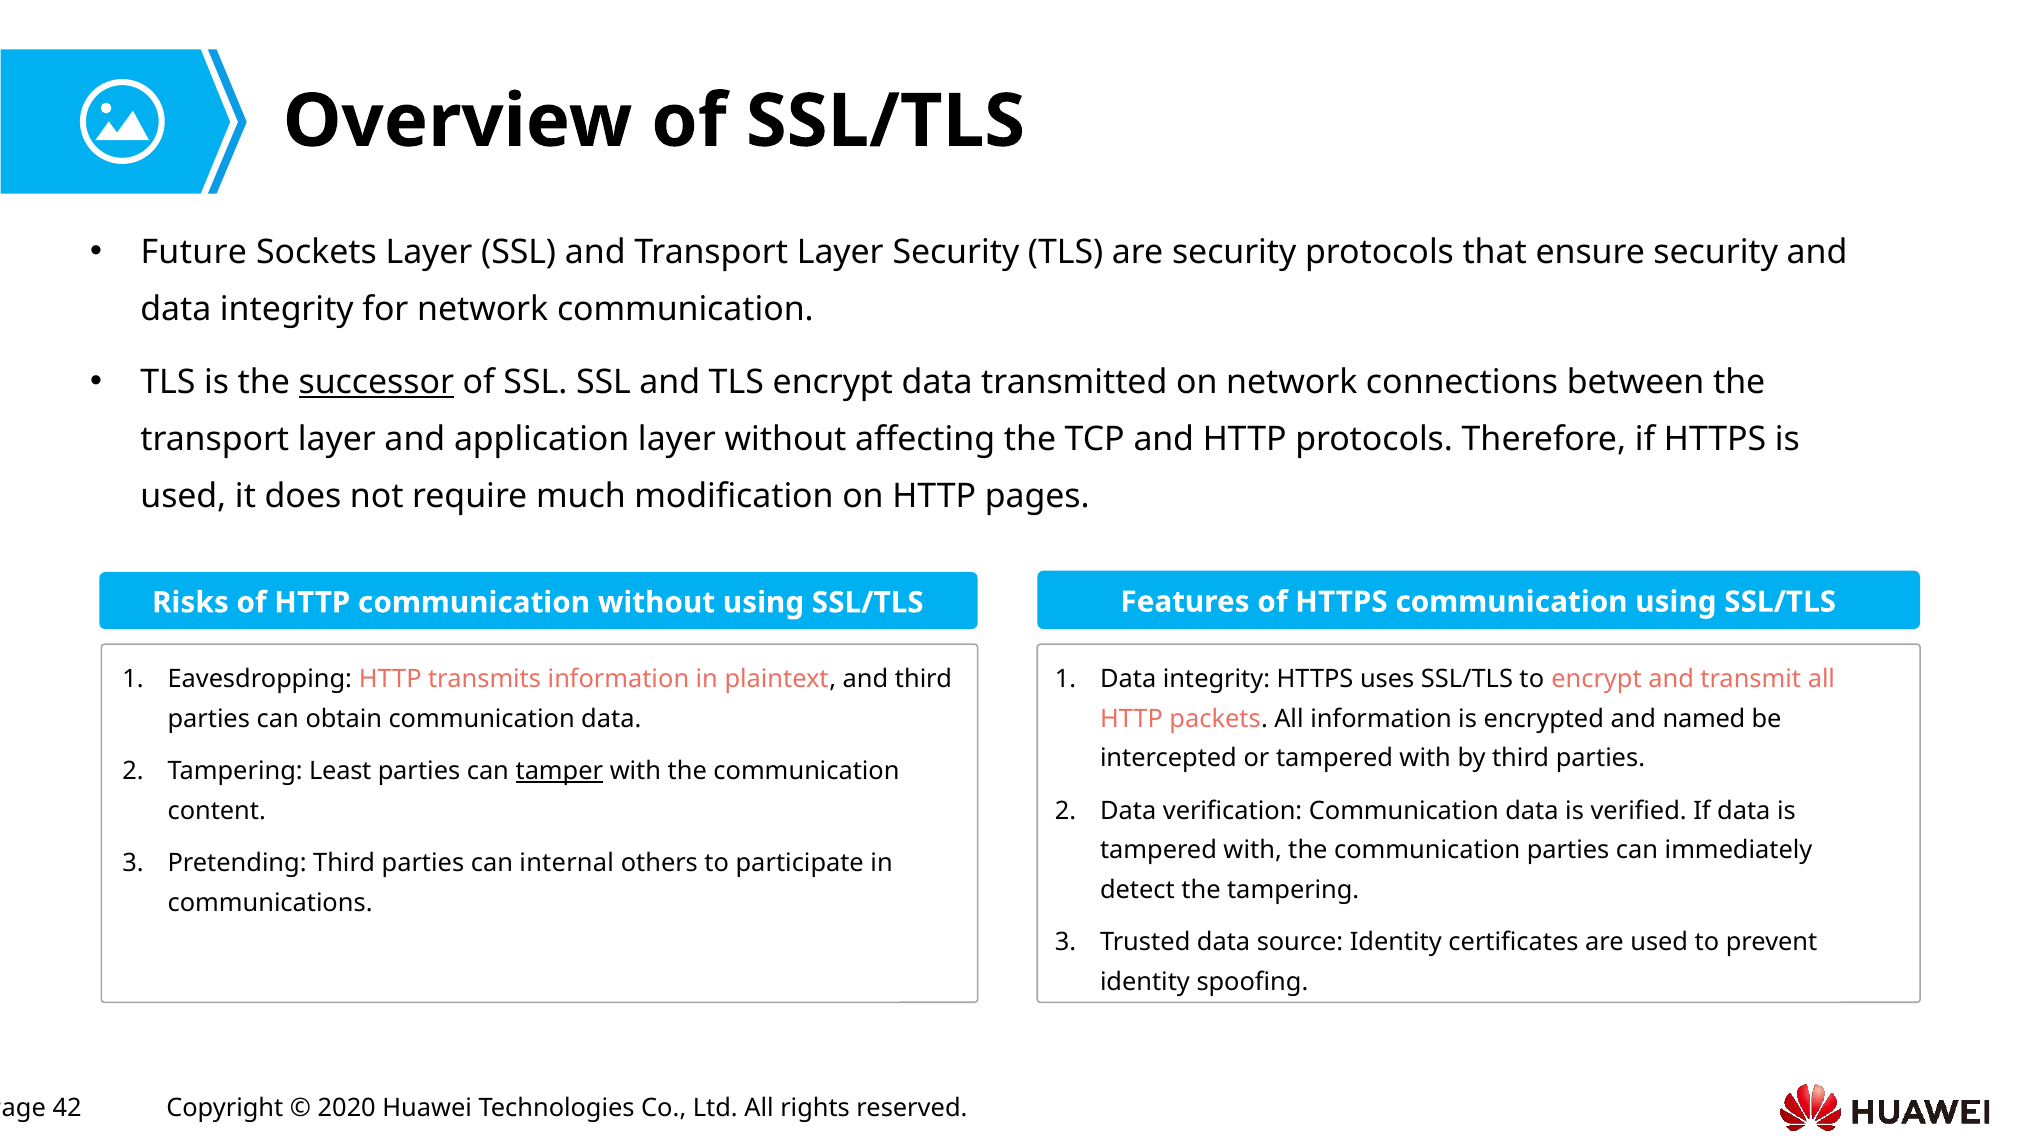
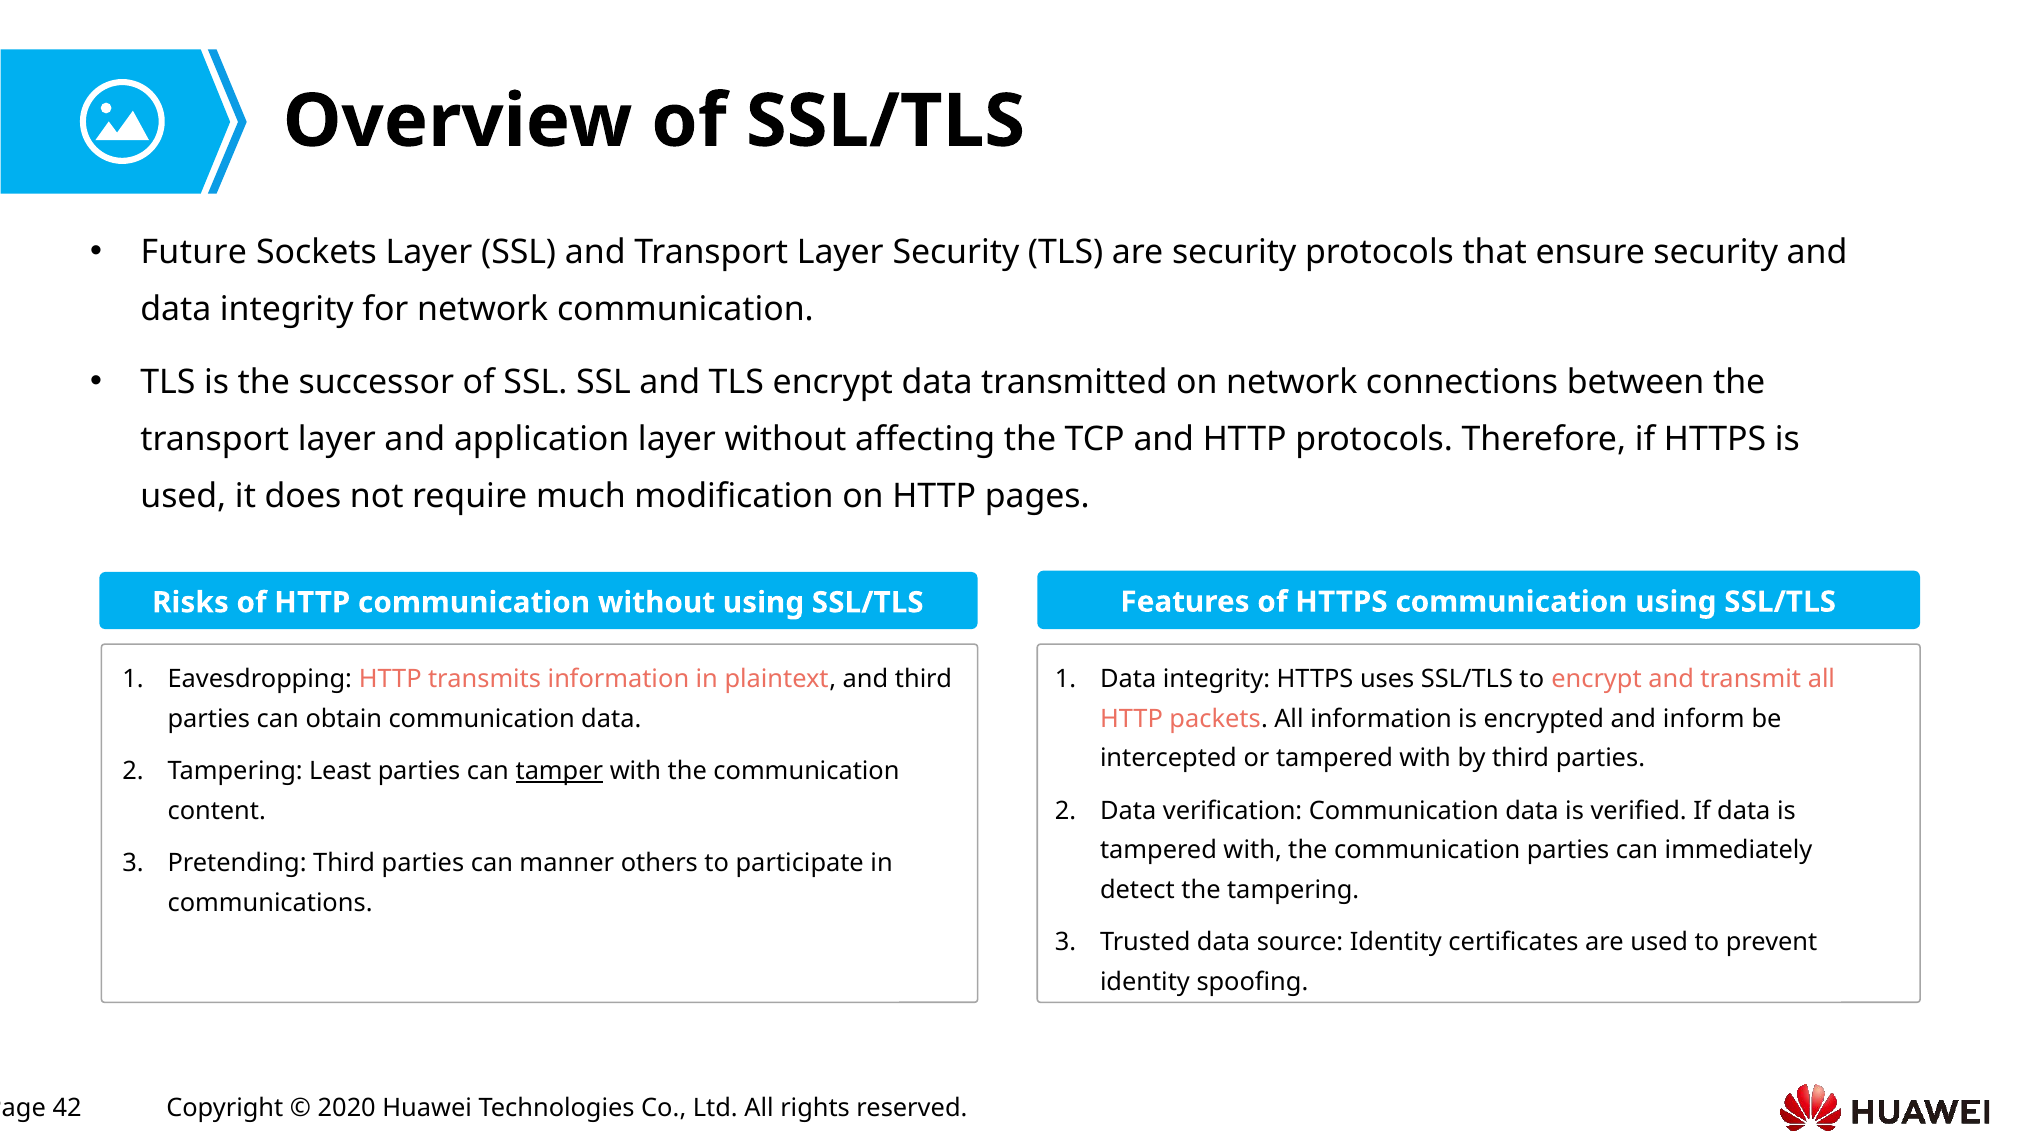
successor underline: present -> none
named: named -> inform
internal: internal -> manner
